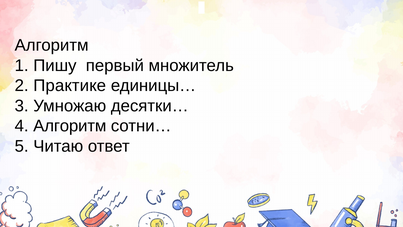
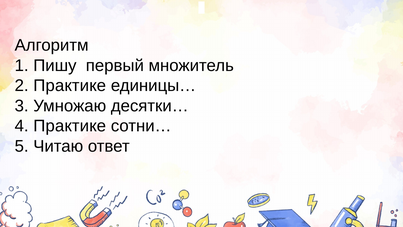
4 Алгоритм: Алгоритм -> Практике
